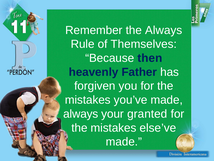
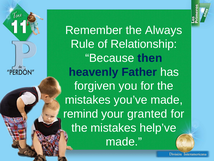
Themselves: Themselves -> Relationship
always at (81, 114): always -> remind
else’ve: else’ve -> help’ve
